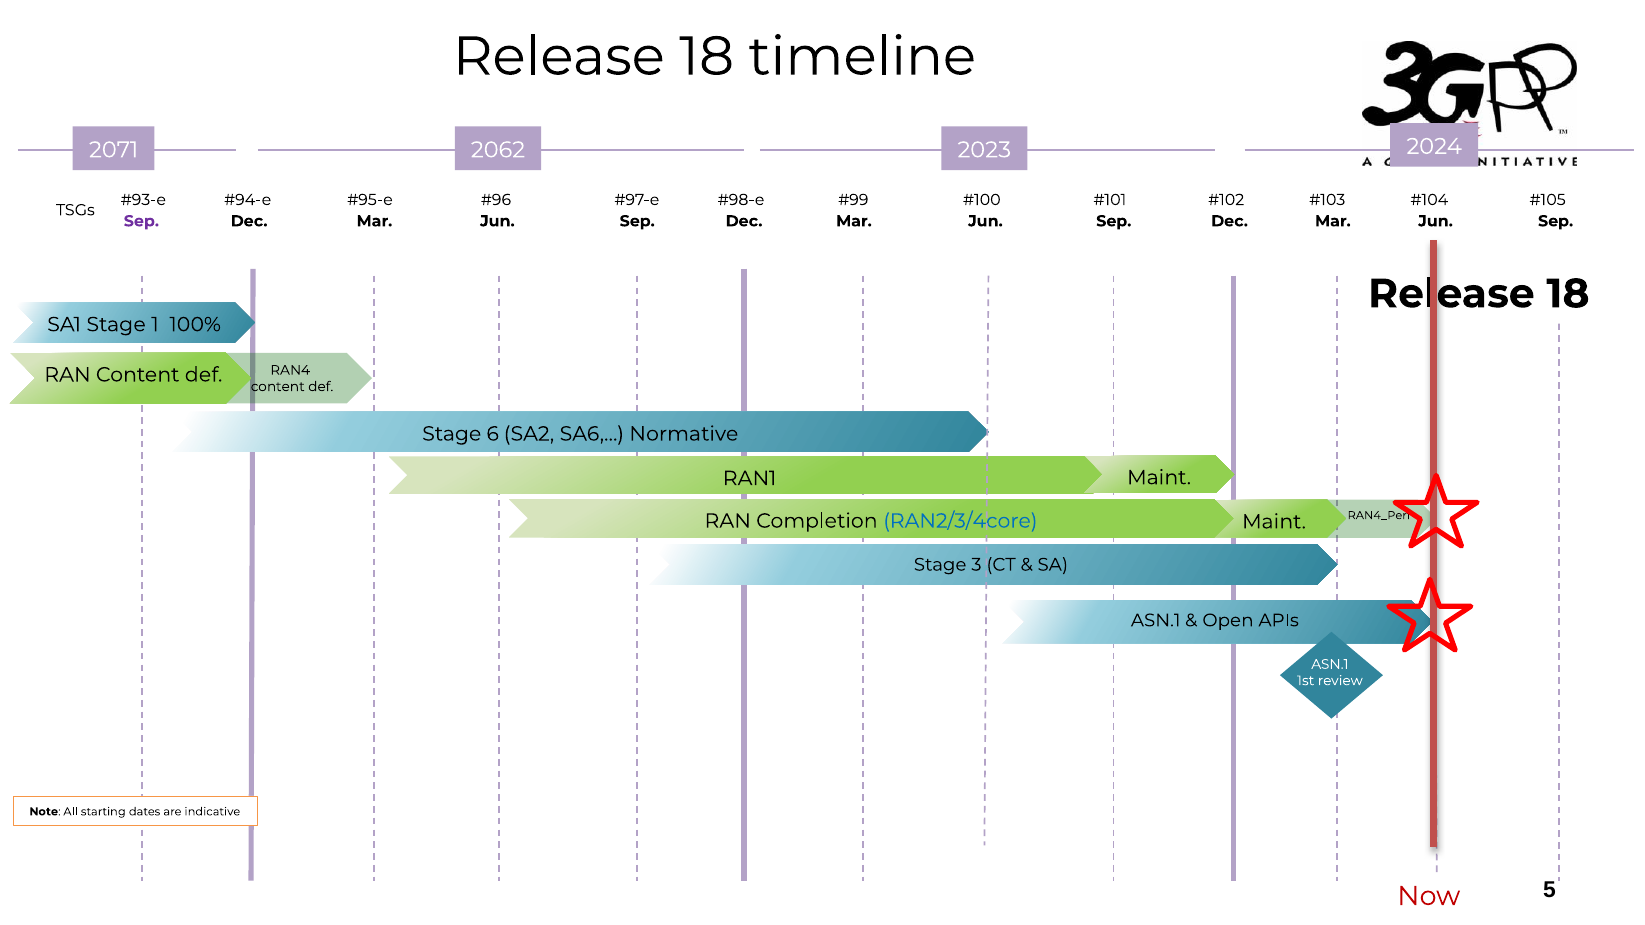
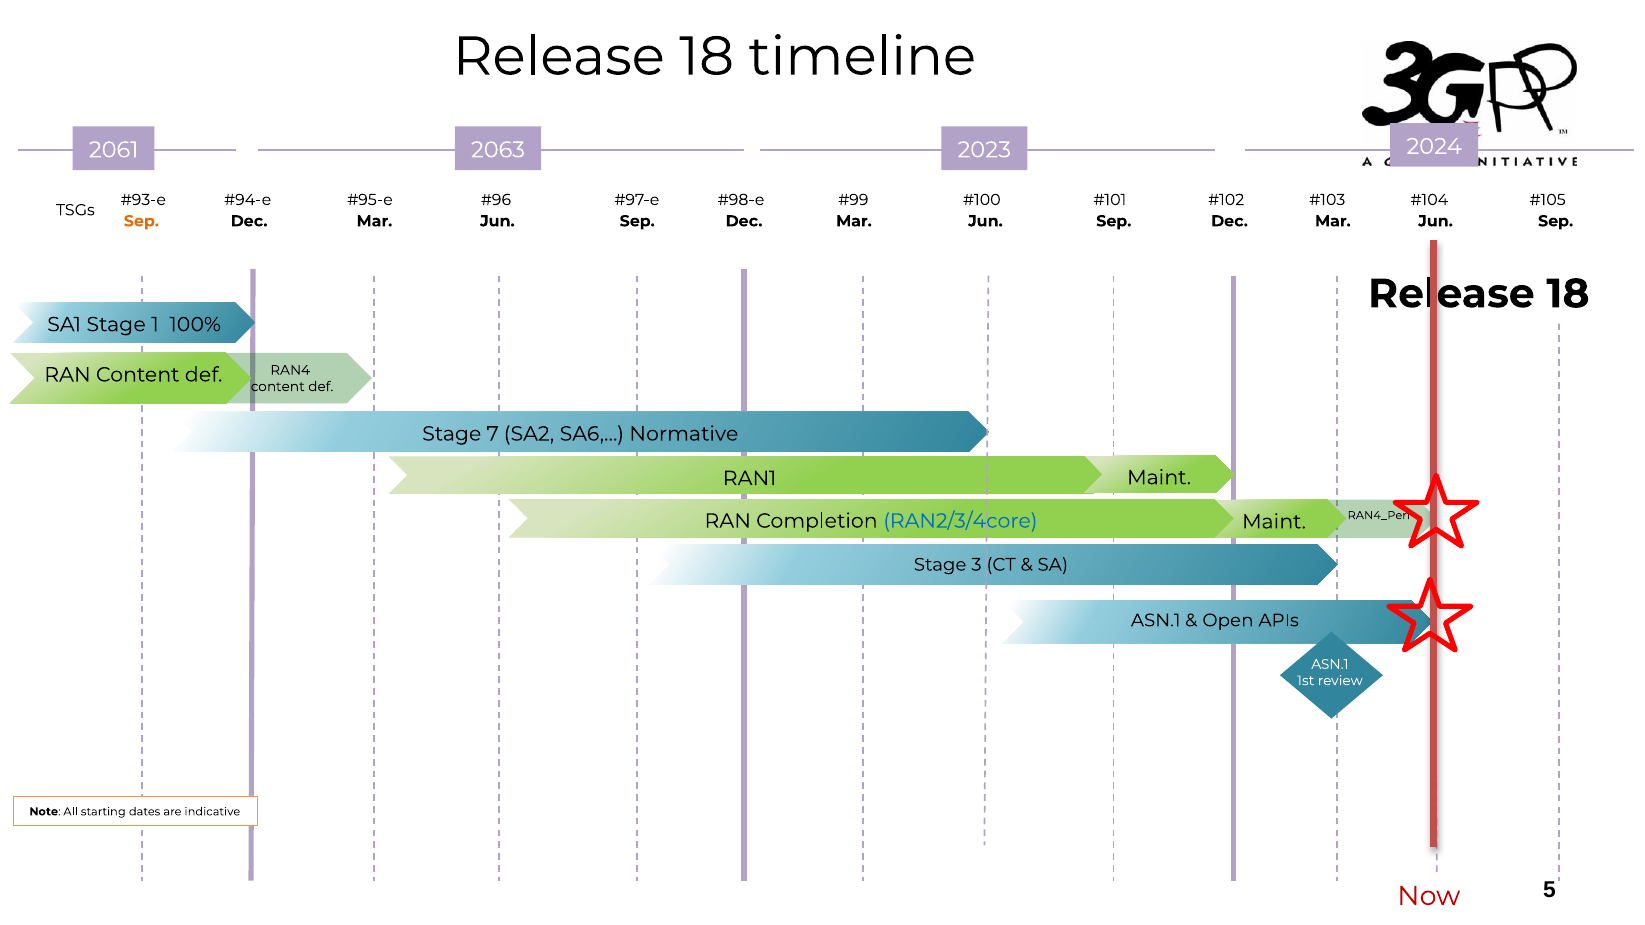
2071: 2071 -> 2061
2062: 2062 -> 2063
Sep at (141, 221) colour: purple -> orange
6: 6 -> 7
